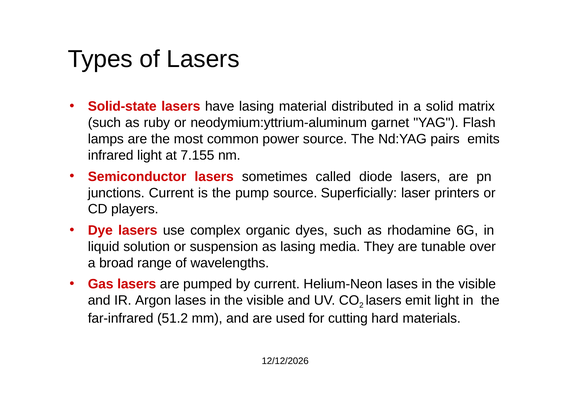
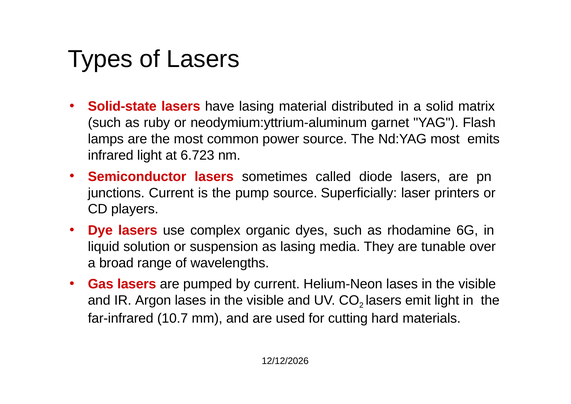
Nd:YAG pairs: pairs -> most
7.155: 7.155 -> 6.723
51.2: 51.2 -> 10.7
